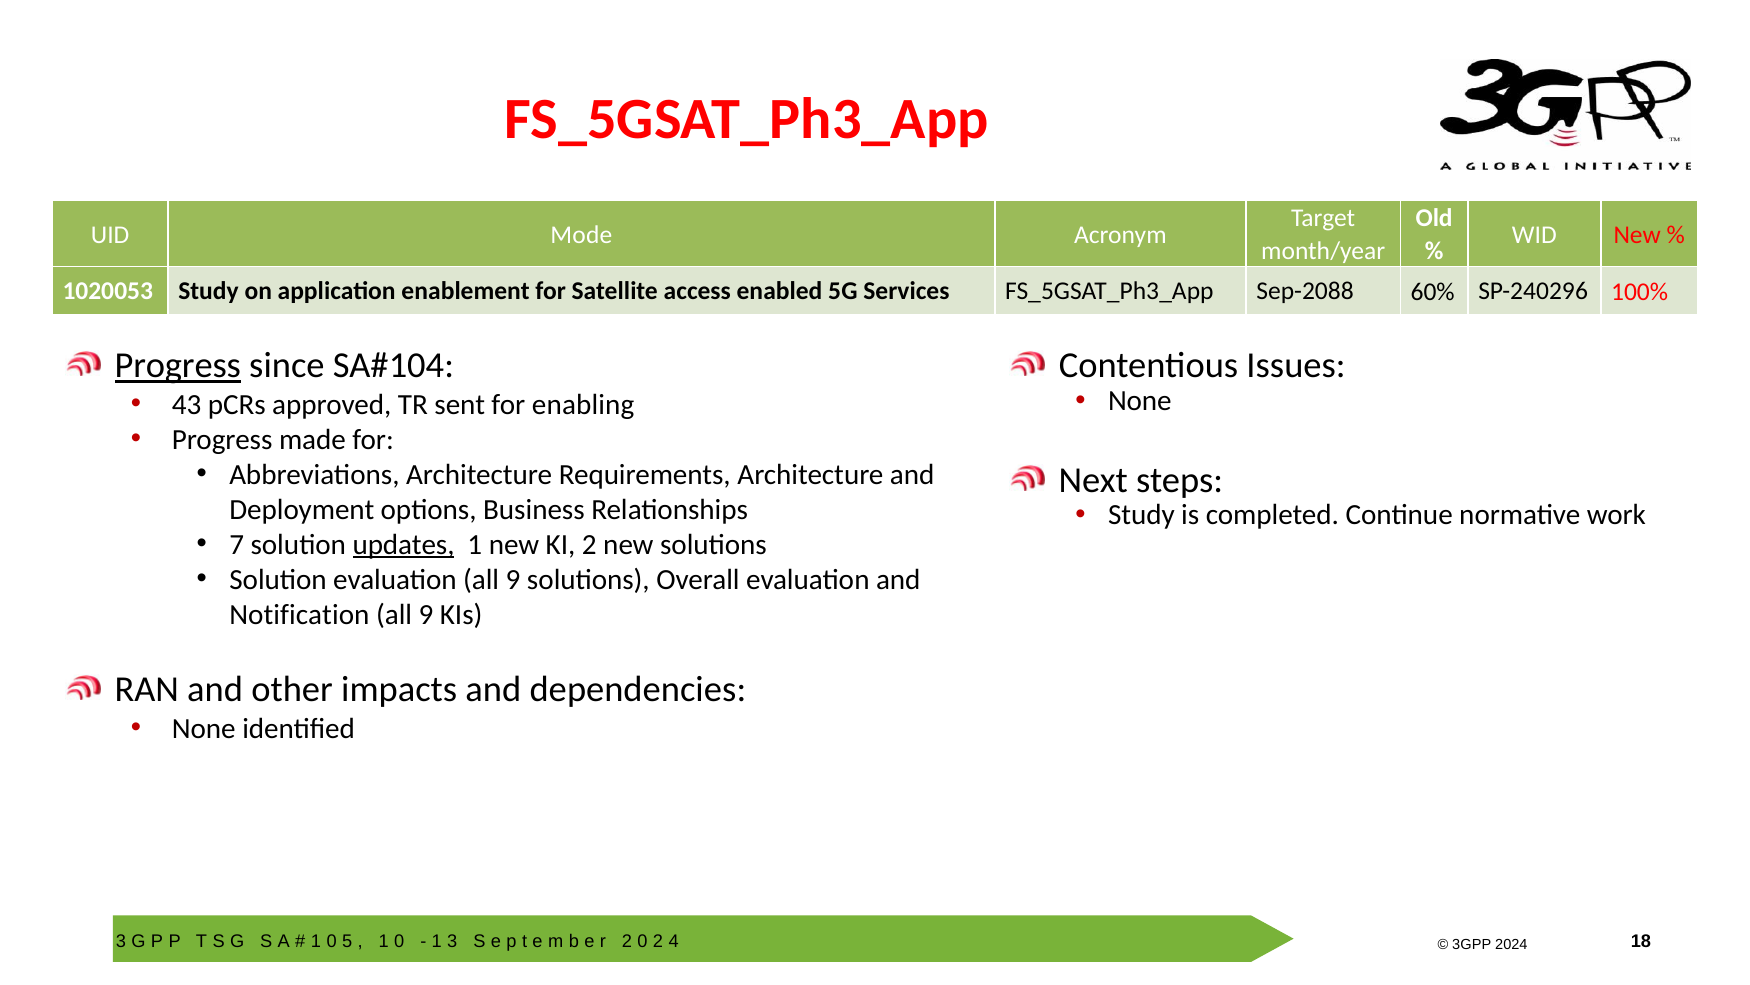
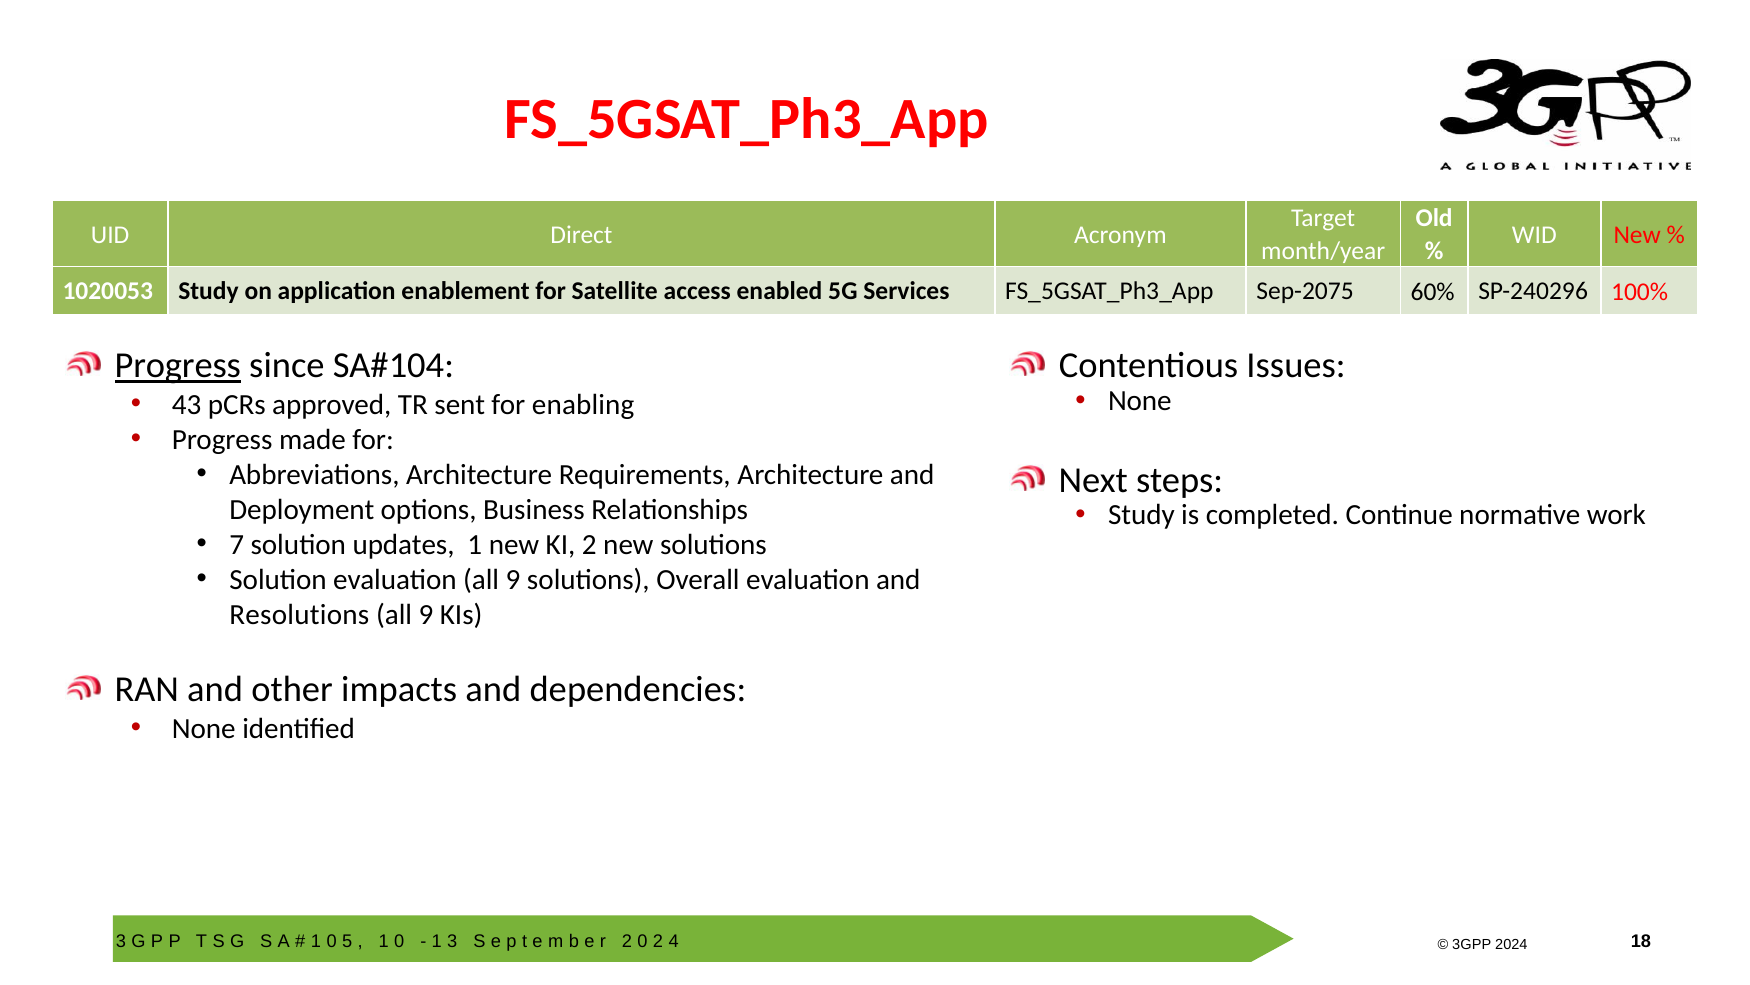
Mode: Mode -> Direct
Sep-2088: Sep-2088 -> Sep-2075
updates underline: present -> none
Notification: Notification -> Resolutions
